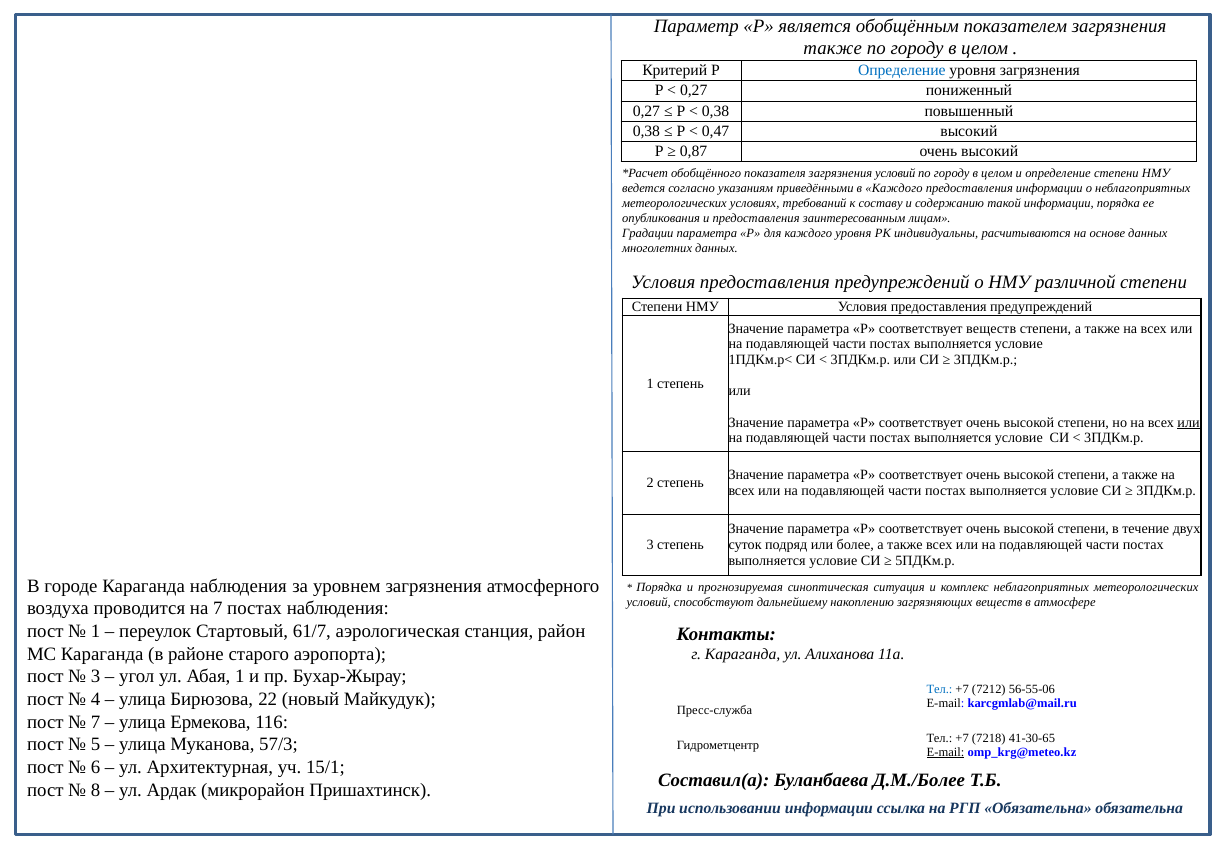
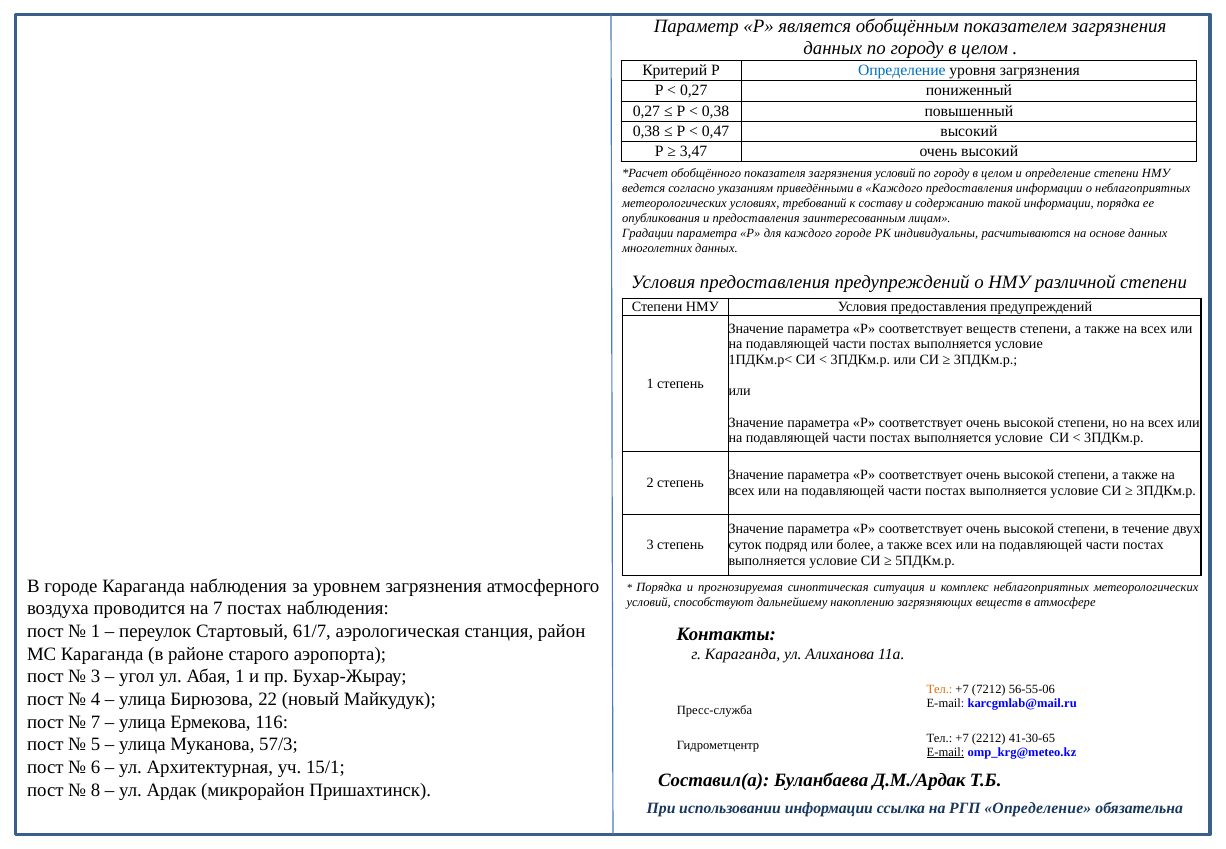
также at (833, 49): также -> данных
0,87: 0,87 -> 3,47
каждого уровня: уровня -> городе
или at (1189, 422) underline: present -> none
Тел at (940, 689) colour: blue -> orange
7218: 7218 -> 2212
Д.М./Более: Д.М./Более -> Д.М./Ардак
РГП Обязательна: Обязательна -> Определение
